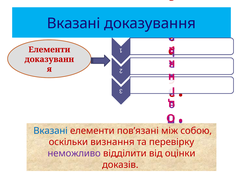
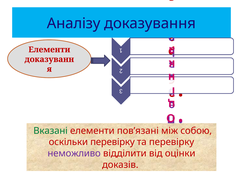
Вказані at (74, 24): Вказані -> Аналізу
Вказані at (51, 131) colour: blue -> green
оскільки визнання: визнання -> перевірку
